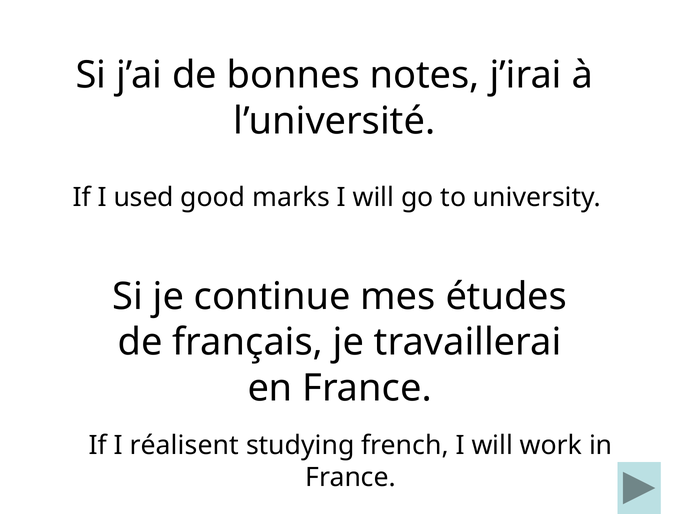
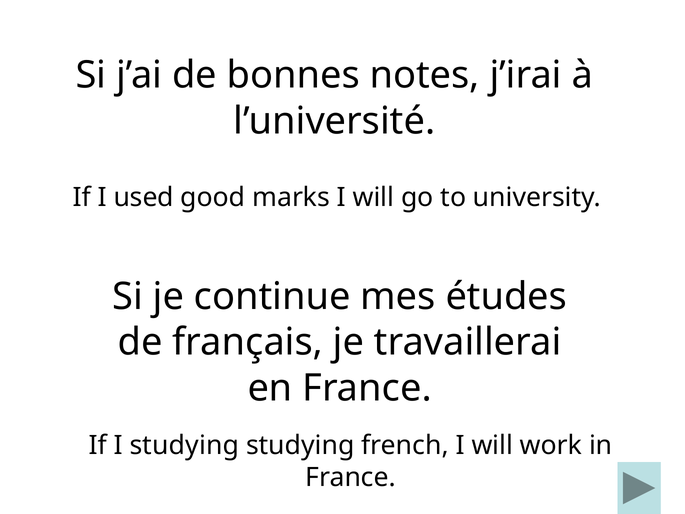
I réalisent: réalisent -> studying
